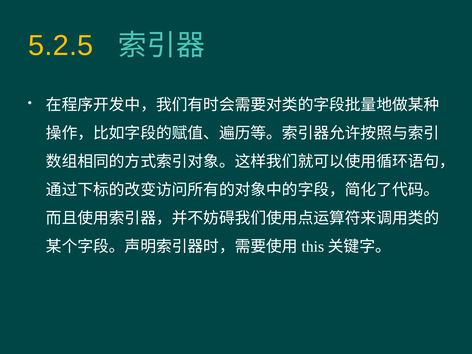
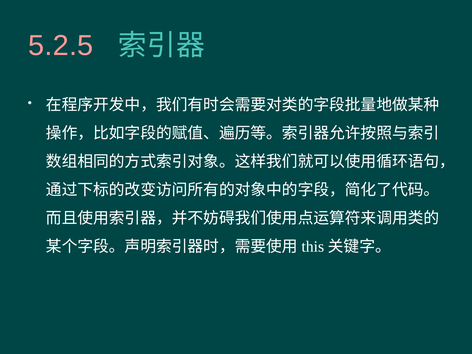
5.2.5 colour: yellow -> pink
